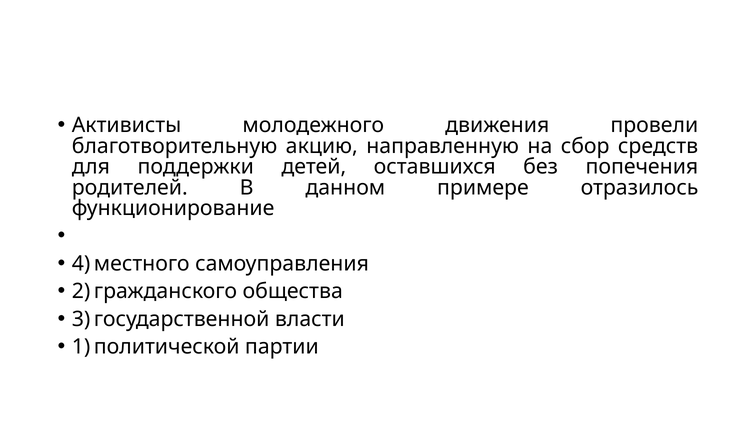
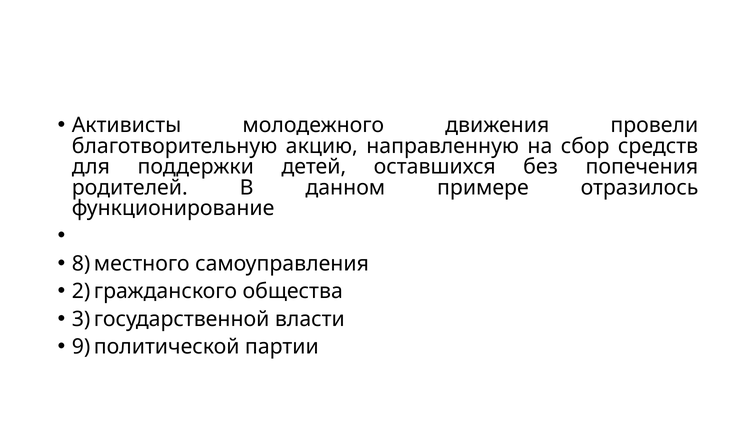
4: 4 -> 8
1: 1 -> 9
